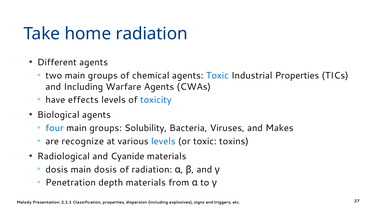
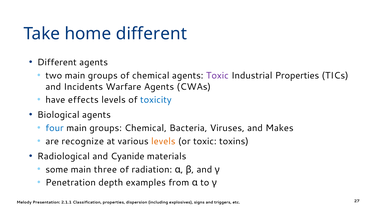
home radiation: radiation -> different
Toxic at (217, 76) colour: blue -> purple
and Including: Including -> Incidents
groups Solubility: Solubility -> Chemical
levels at (163, 141) colour: blue -> orange
dosis at (57, 170): dosis -> some
main dosis: dosis -> three
depth materials: materials -> examples
